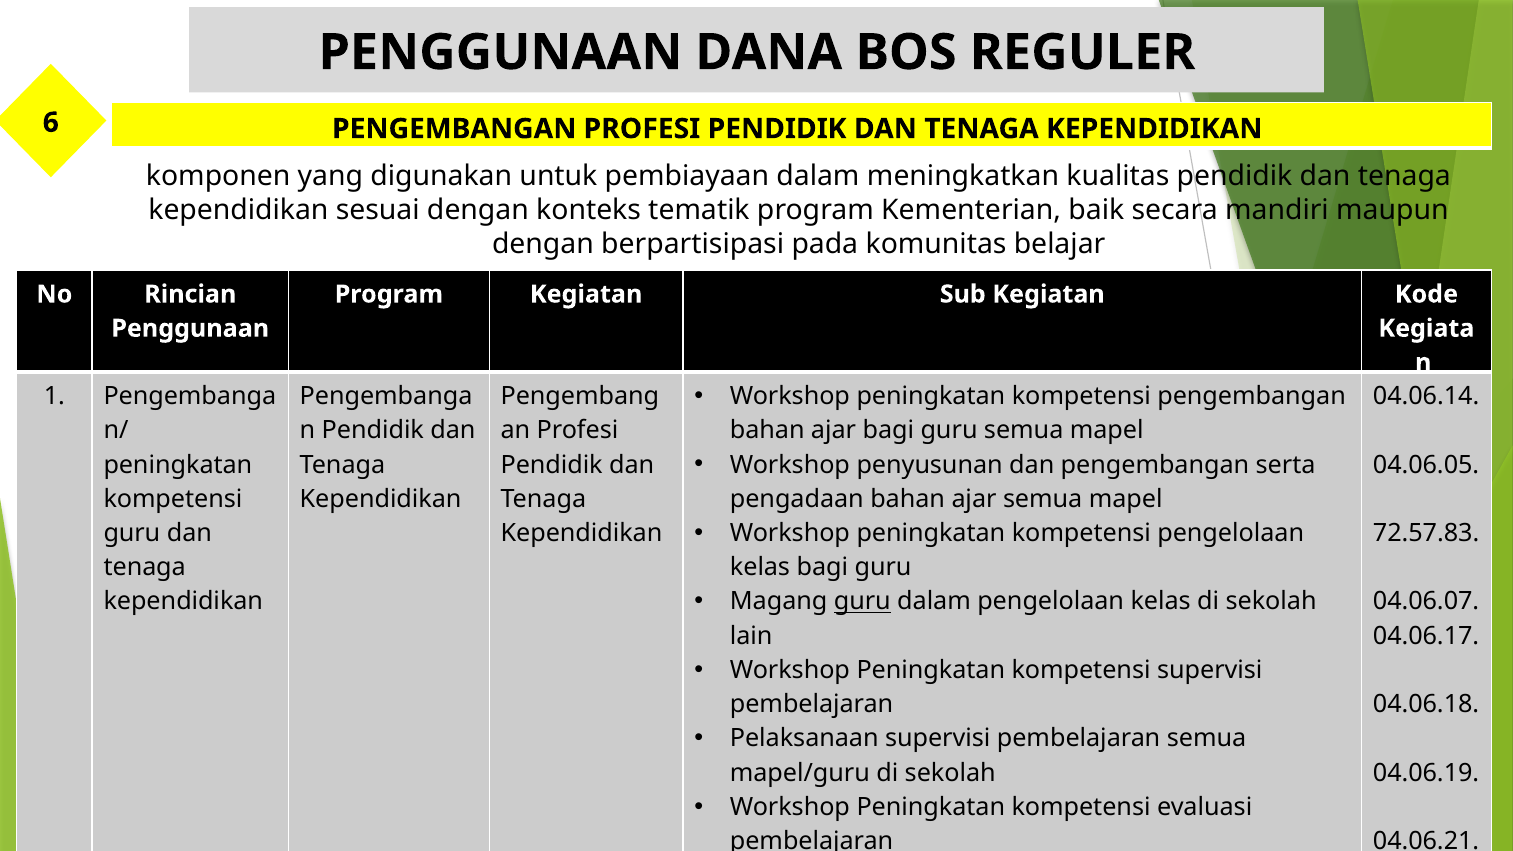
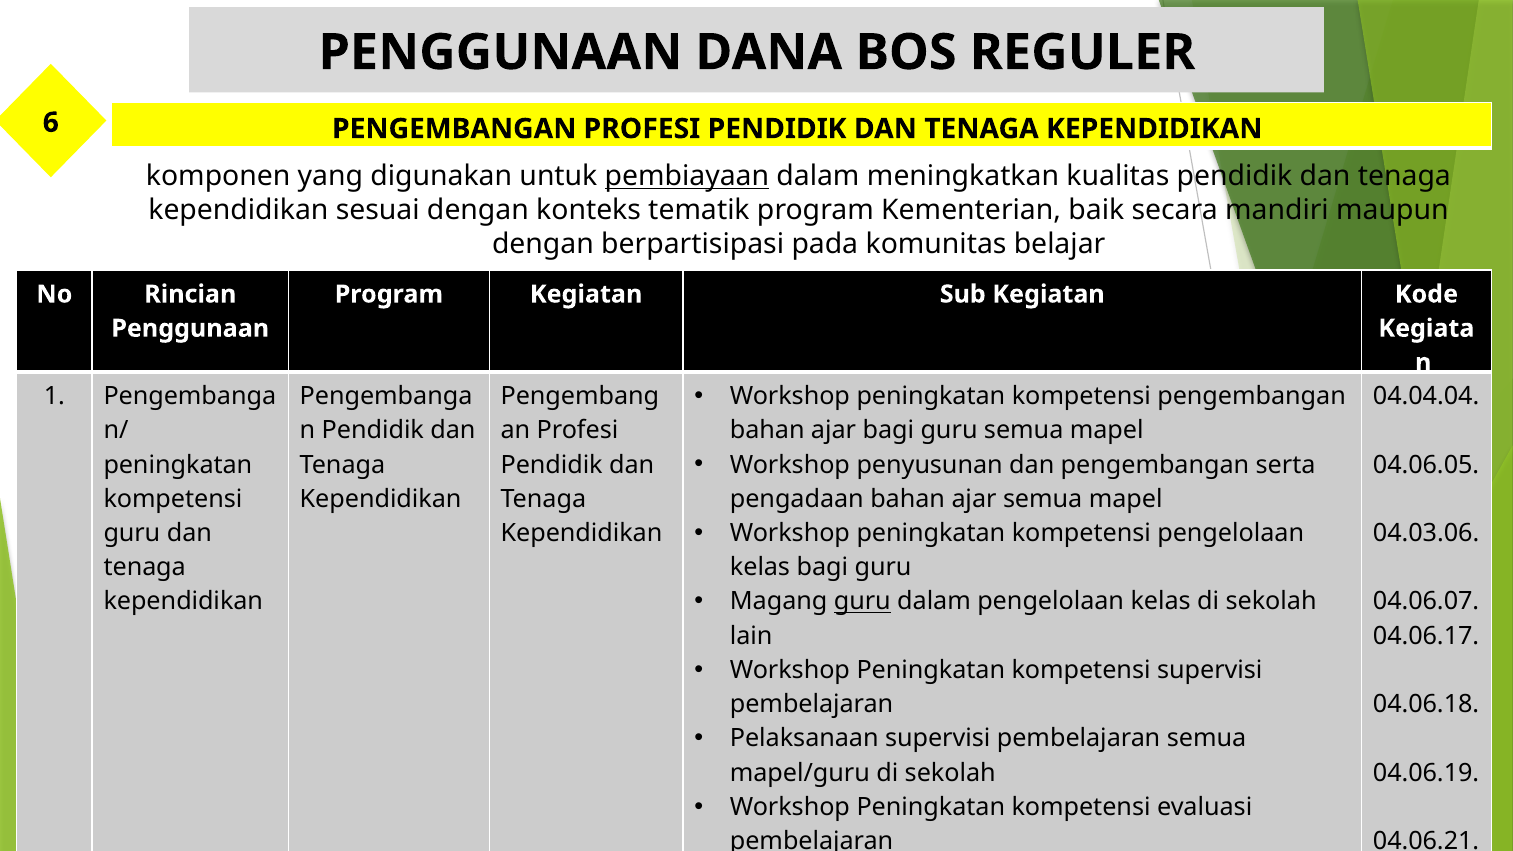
pembiayaan underline: none -> present
04.06.14: 04.06.14 -> 04.04.04
72.57.83: 72.57.83 -> 04.03.06
